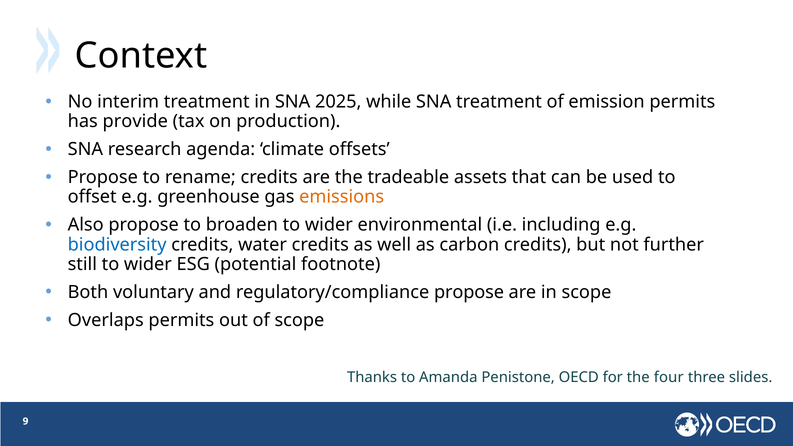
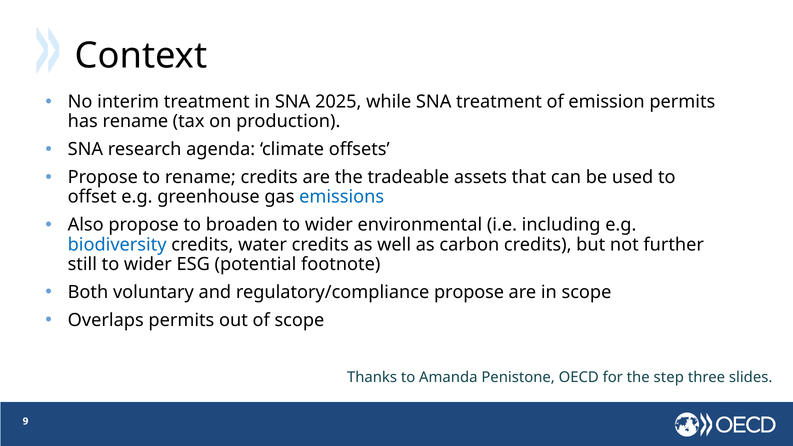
has provide: provide -> rename
emissions colour: orange -> blue
four: four -> step
